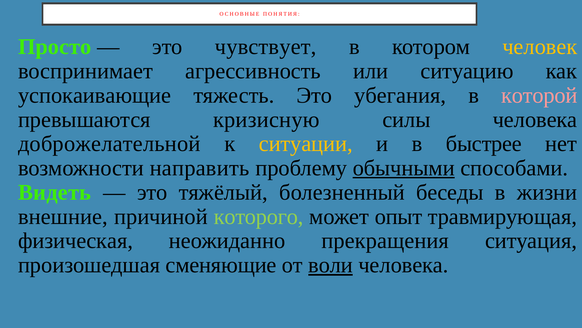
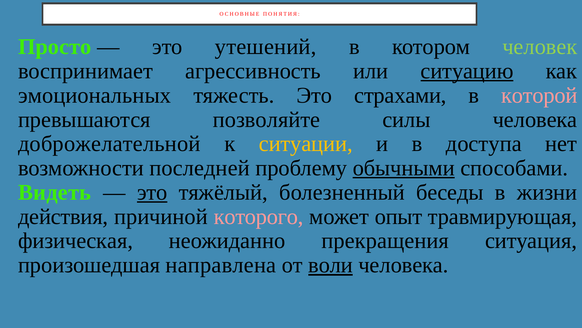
чувствует: чувствует -> утешений
человек colour: yellow -> light green
ситуацию underline: none -> present
успокаивающие: успокаивающие -> эмоциональных
убегания: убегания -> страхами
кризисную: кризисную -> позволяйте
быстрее: быстрее -> доступа
направить: направить -> последней
это at (152, 192) underline: none -> present
внешние: внешние -> действия
которого colour: light green -> pink
сменяющие: сменяющие -> направлена
